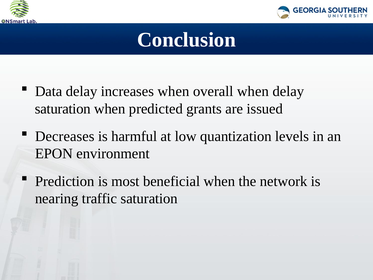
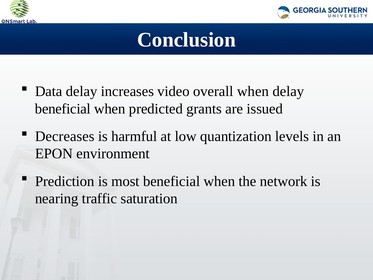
increases when: when -> video
saturation at (63, 109): saturation -> beneficial
